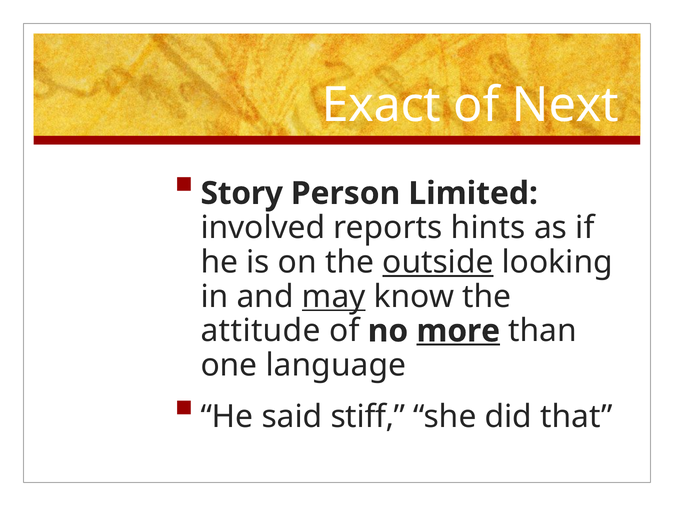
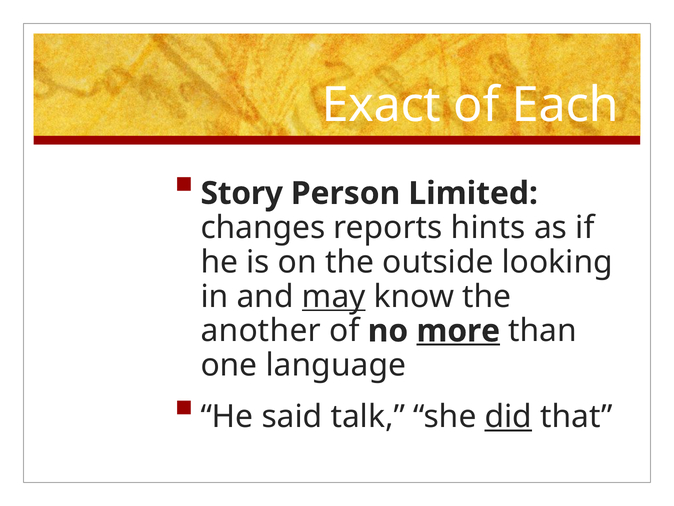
Next: Next -> Each
involved: involved -> changes
outside underline: present -> none
attitude: attitude -> another
stiff: stiff -> talk
did underline: none -> present
